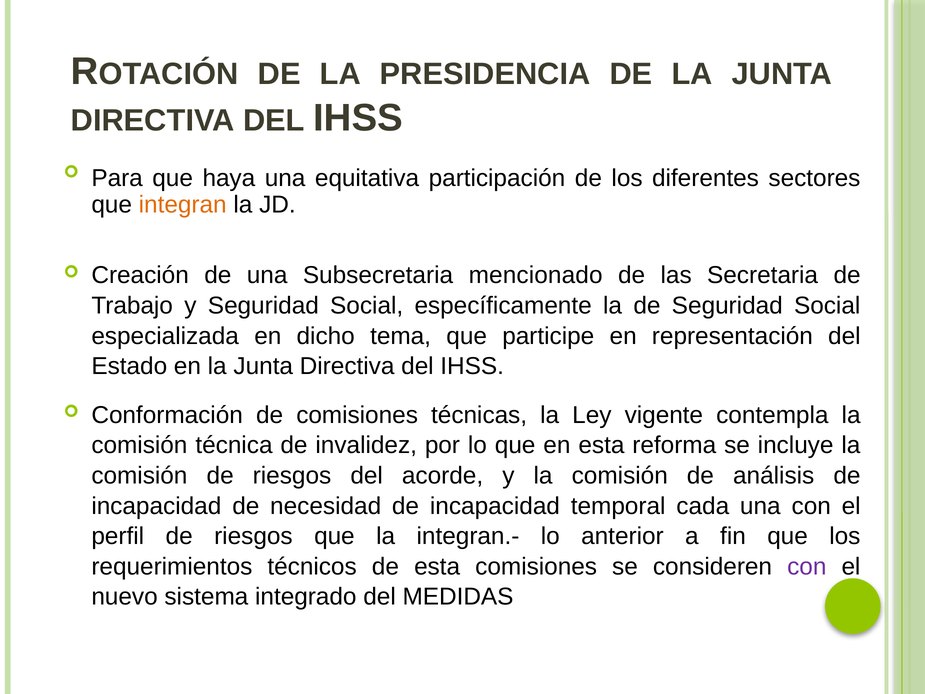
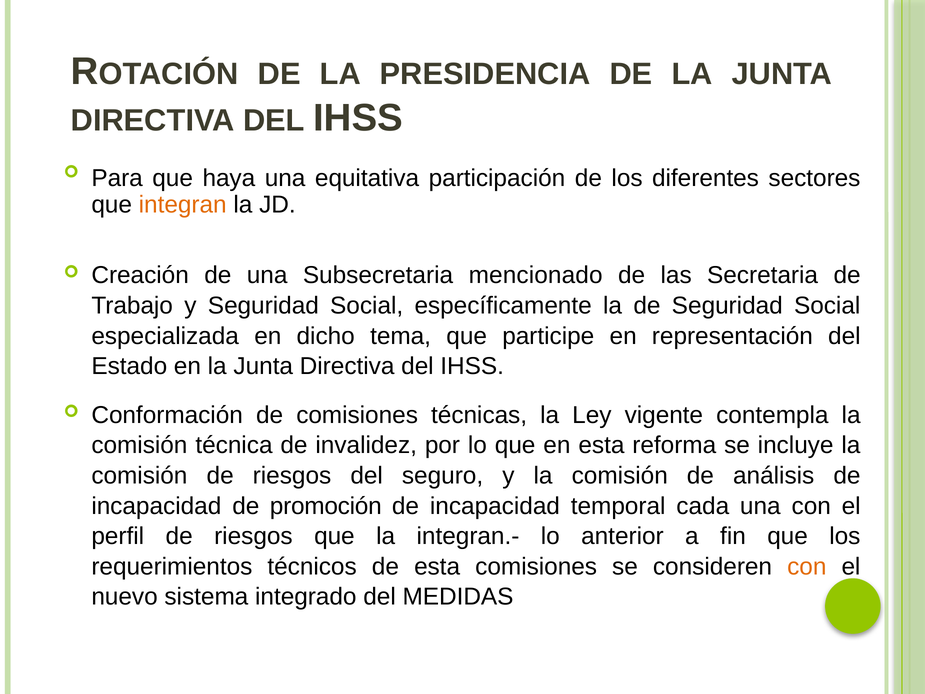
acorde: acorde -> seguro
necesidad: necesidad -> promoción
con at (807, 566) colour: purple -> orange
